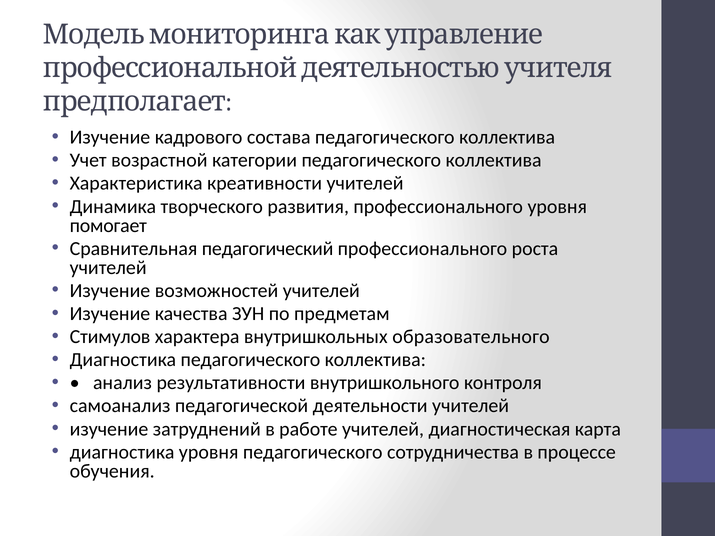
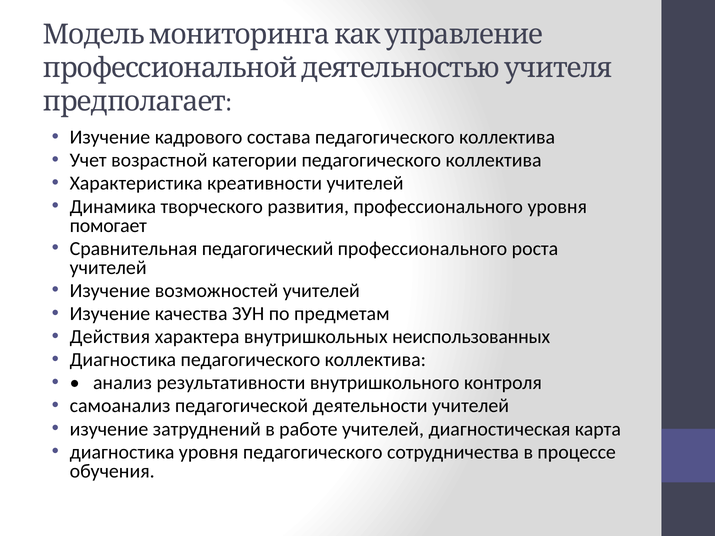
Стимулов: Стимулов -> Действия
образовательного: образовательного -> неиспользованных
